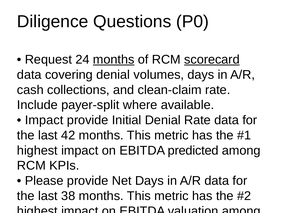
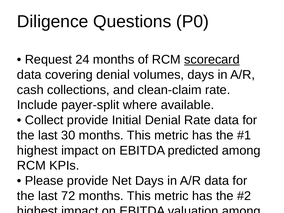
months at (114, 60) underline: present -> none
Impact at (44, 120): Impact -> Collect
42: 42 -> 30
38: 38 -> 72
